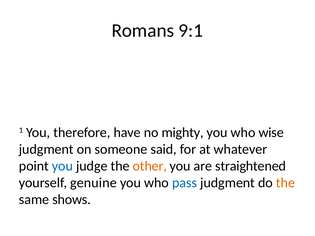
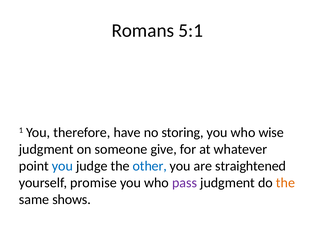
9:1: 9:1 -> 5:1
mighty: mighty -> storing
said: said -> give
other colour: orange -> blue
genuine: genuine -> promise
pass colour: blue -> purple
